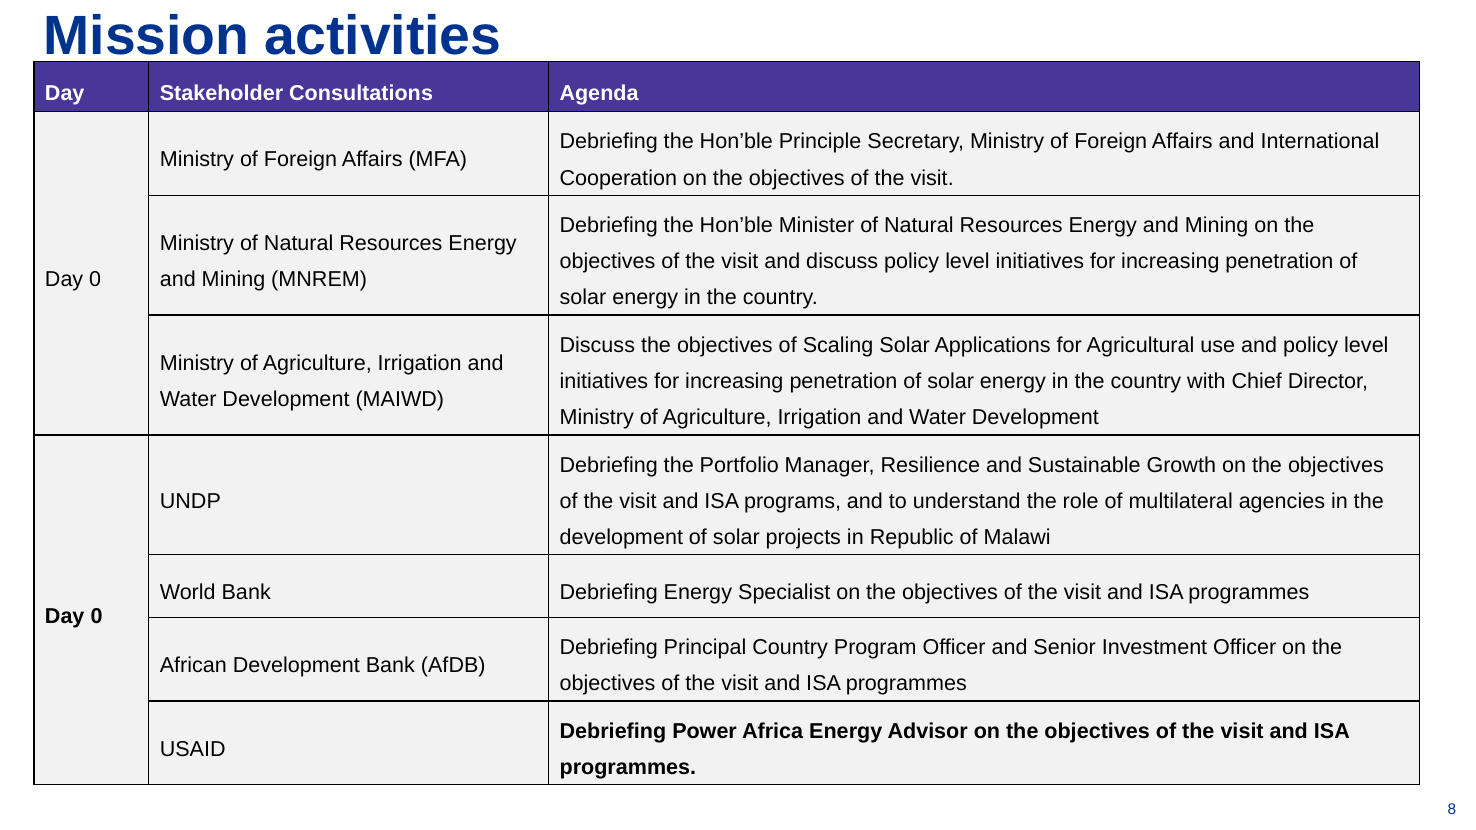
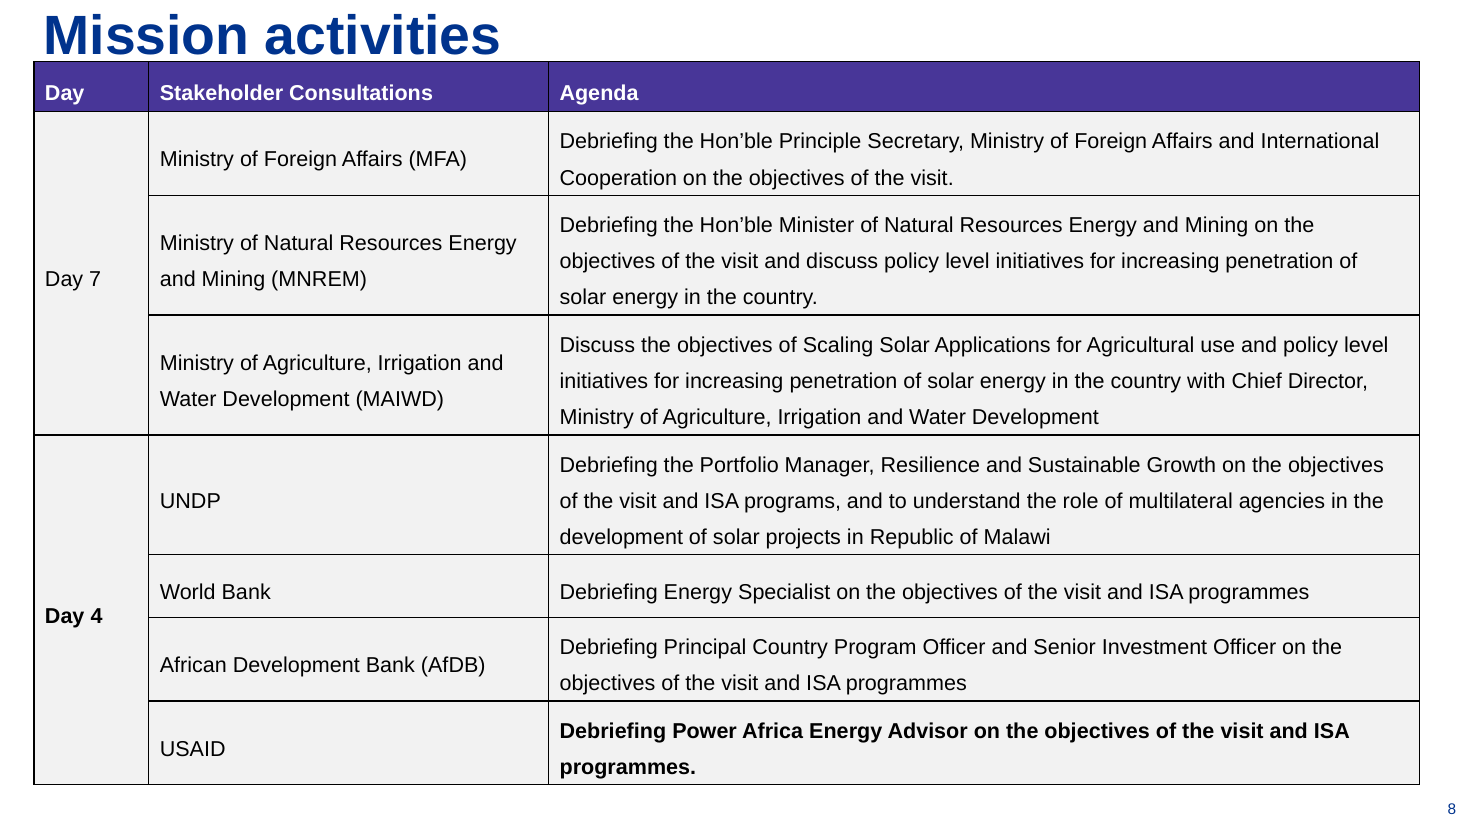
0 at (95, 280): 0 -> 7
0 at (96, 616): 0 -> 4
